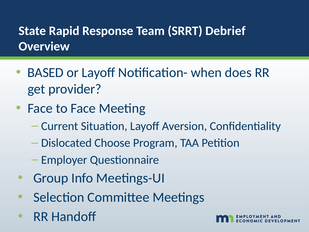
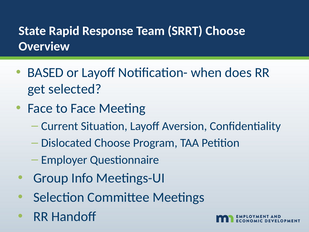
SRRT Debrief: Debrief -> Choose
provider: provider -> selected
